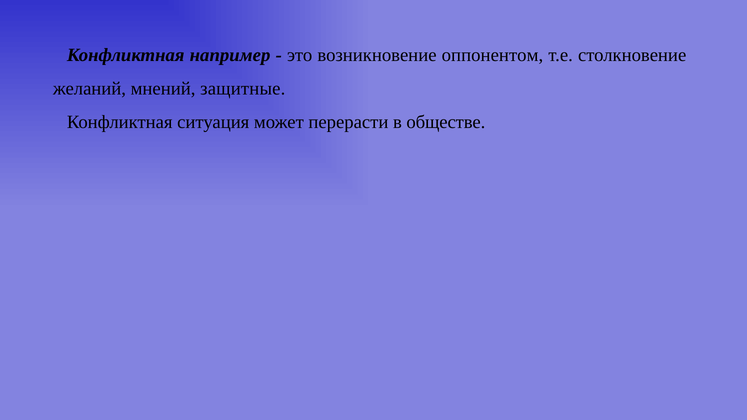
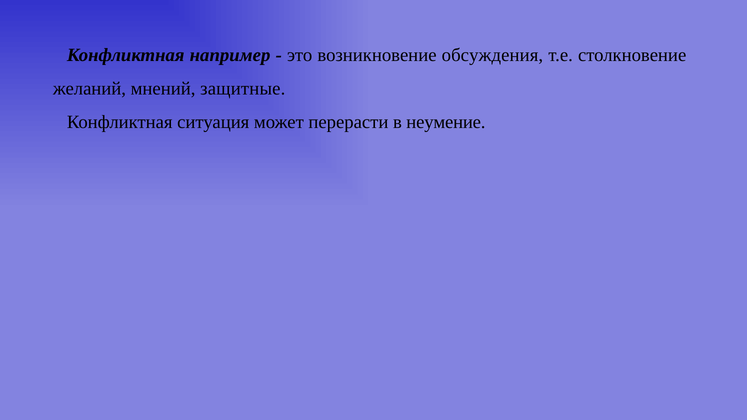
оппонентом: оппонентом -> обсуждения
обществе: обществе -> неумение
